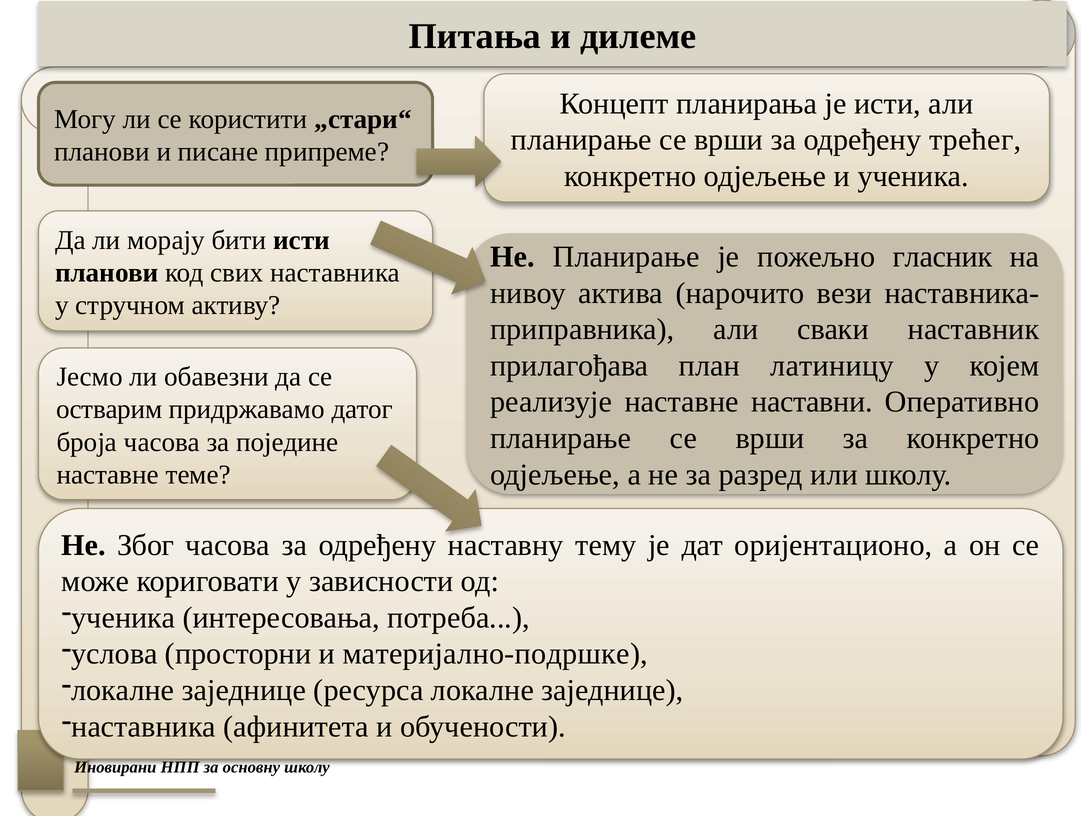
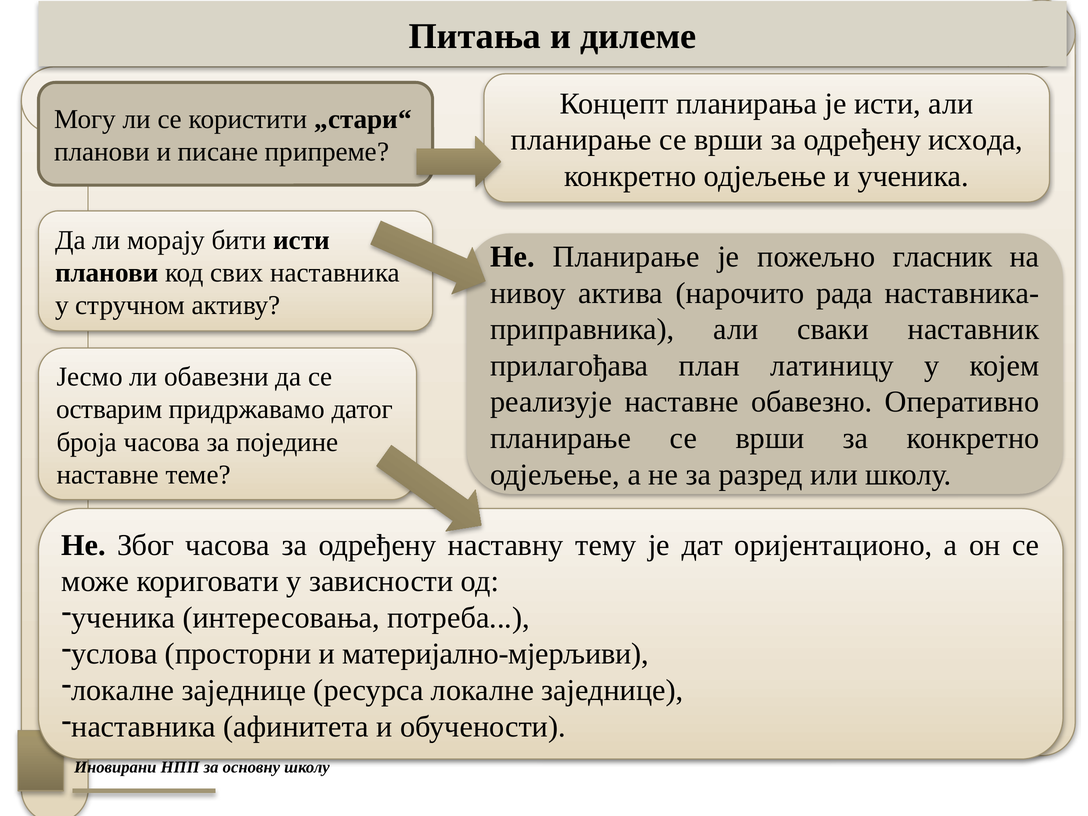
трећег: трећег -> исхода
вези: вези -> рада
наставни: наставни -> обавезно
материјално-подршке: материјално-подршке -> материјално-мјерљиви
